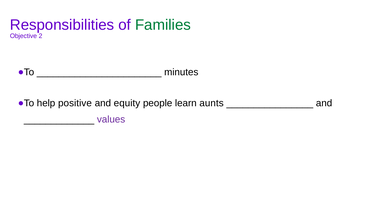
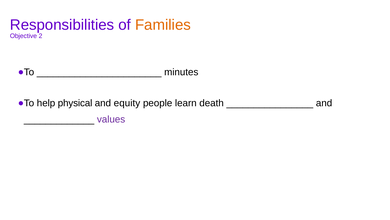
Families colour: green -> orange
positive: positive -> physical
aunts: aunts -> death
